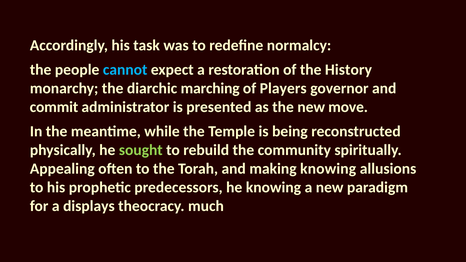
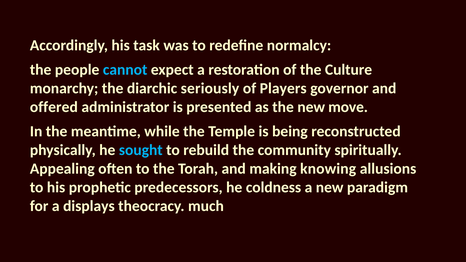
History: History -> Culture
marching: marching -> seriously
commit: commit -> offered
sought colour: light green -> light blue
he knowing: knowing -> coldness
